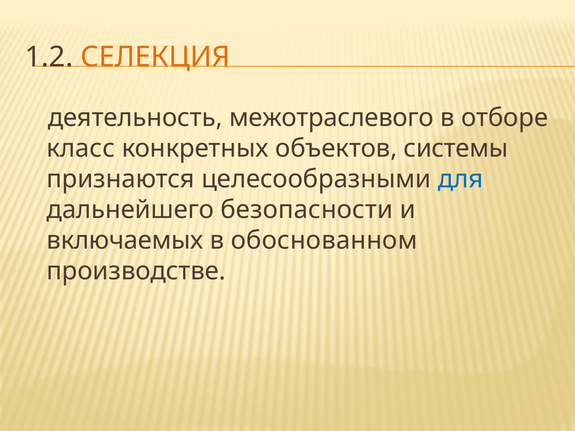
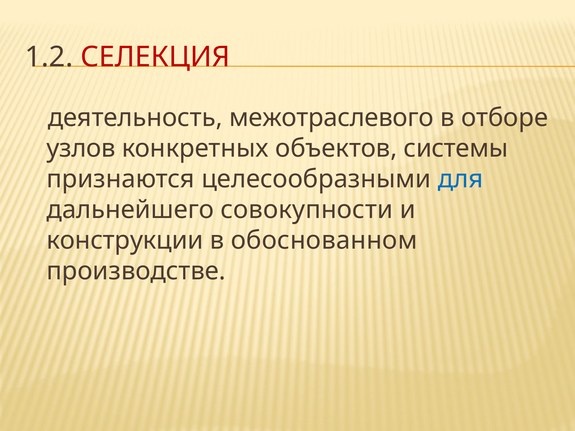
СЕЛЕКЦИЯ colour: orange -> red
класс: класс -> узлов
безопасности: безопасности -> совокупности
включаемых: включаемых -> конструкции
